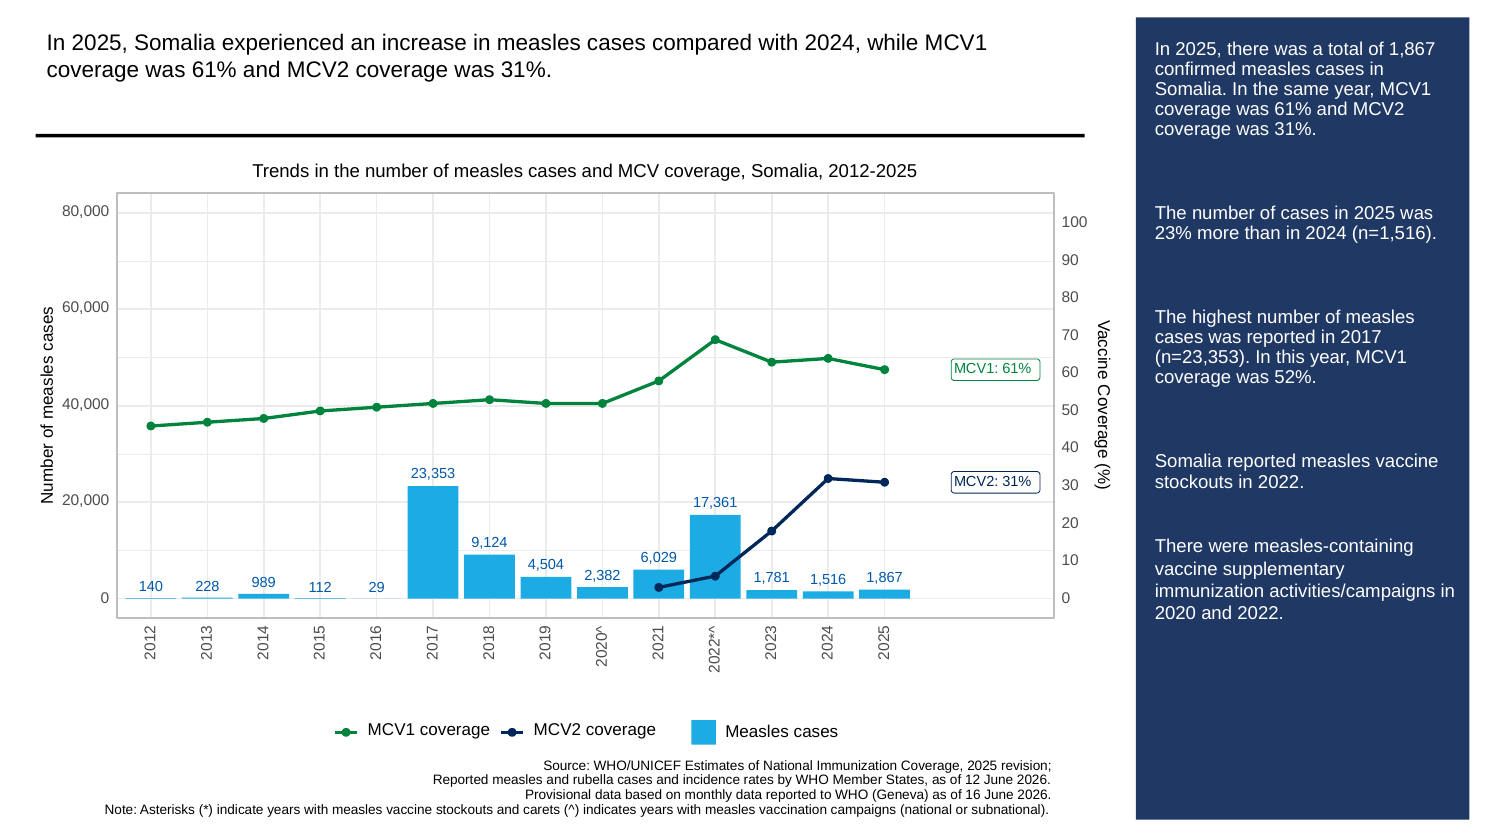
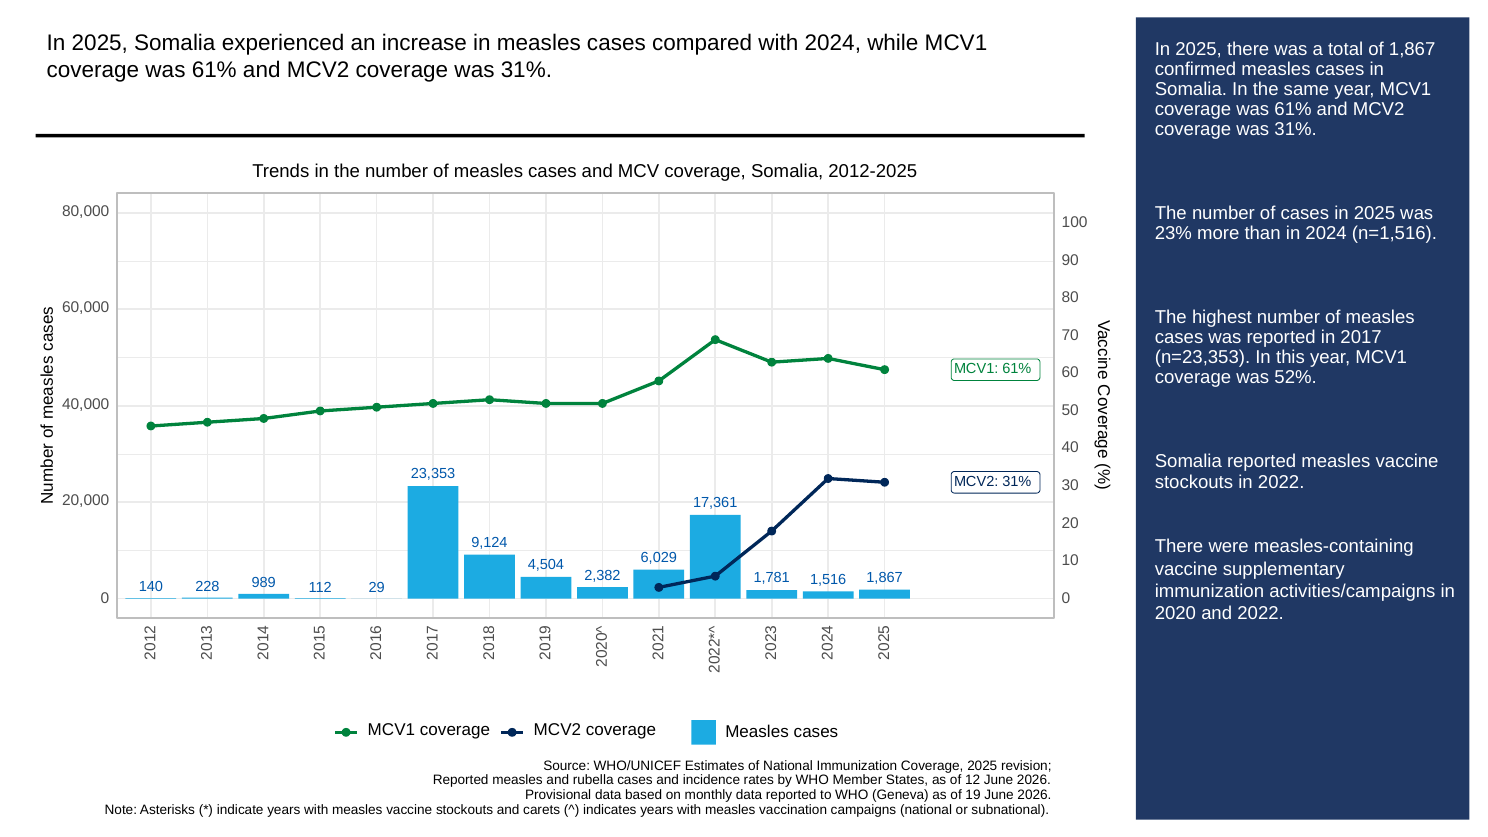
16: 16 -> 19
